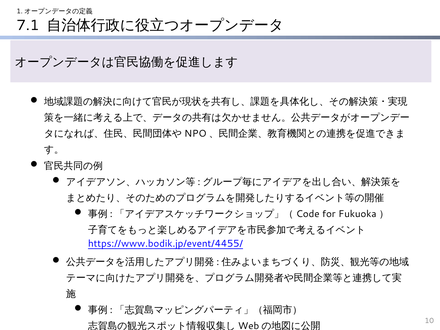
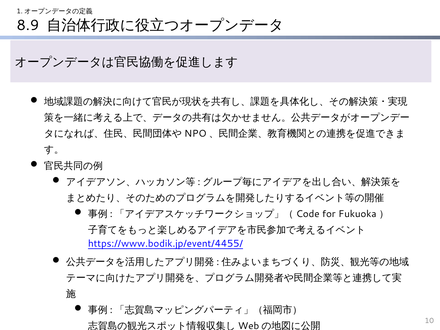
7.1: 7.1 -> 8.9
